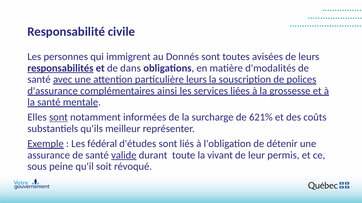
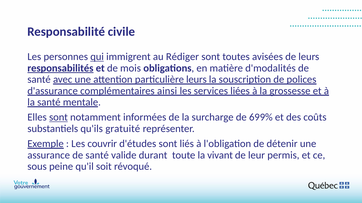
qui underline: none -> present
Donnés: Donnés -> Rédiger
dans: dans -> mois
621%: 621% -> 699%
meilleur: meilleur -> gratuité
fédéral: fédéral -> couvrir
valide underline: present -> none
